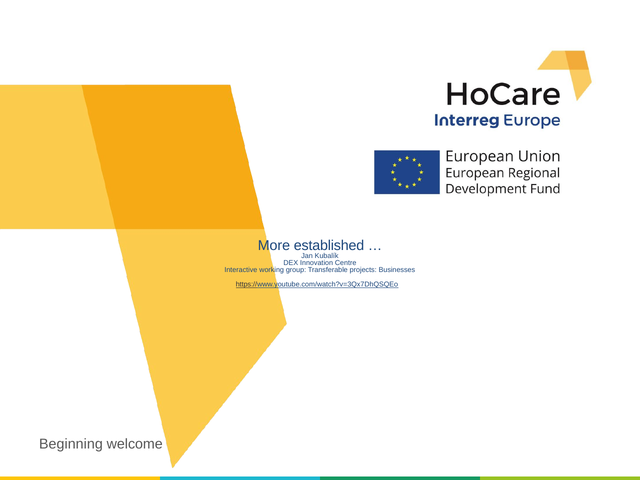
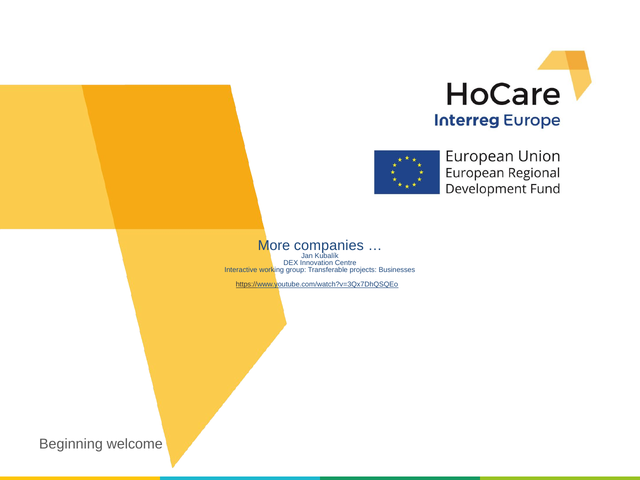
established: established -> companies
